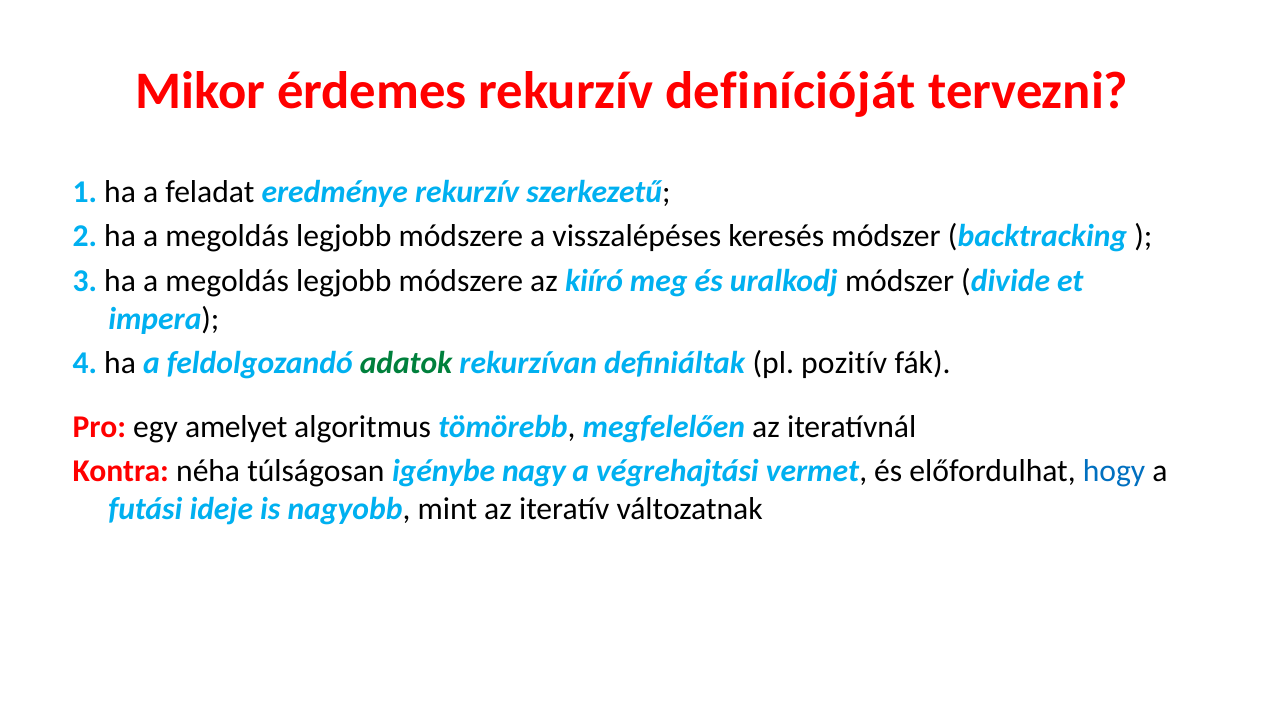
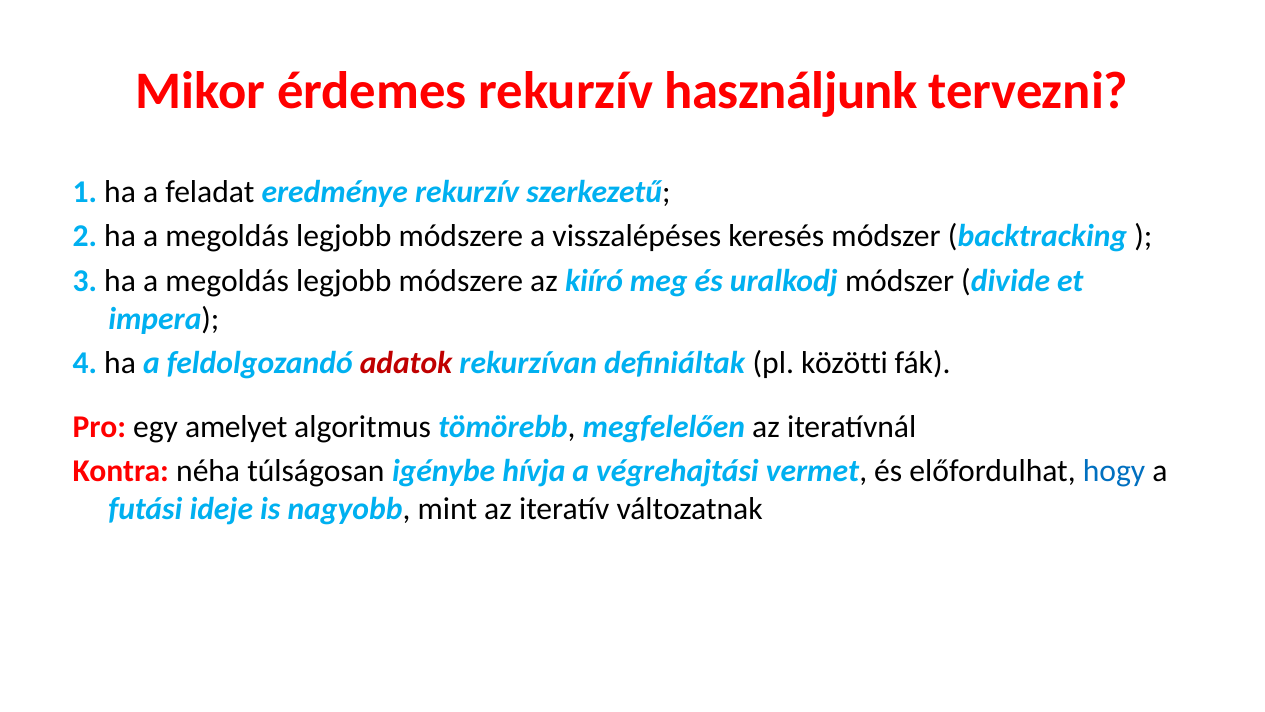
definícióját: definícióját -> használjunk
adatok colour: green -> red
pozitív: pozitív -> közötti
nagy: nagy -> hívja
